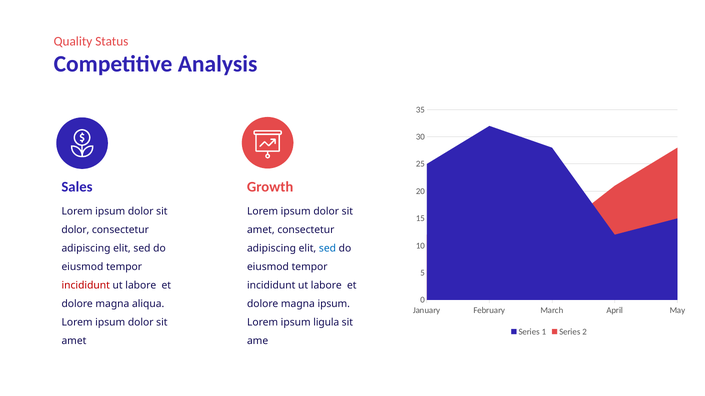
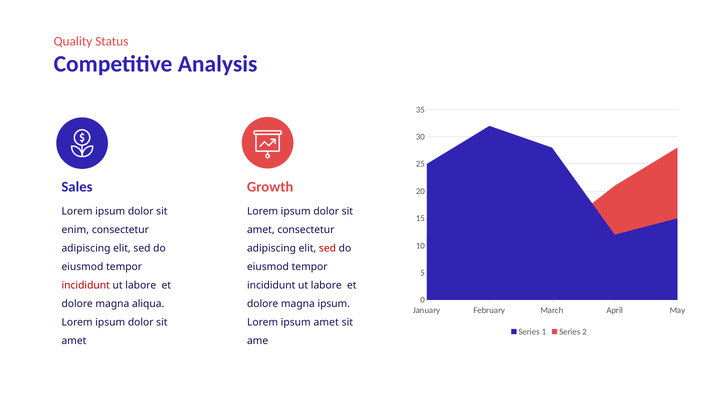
dolor at (75, 230): dolor -> enim
sed at (327, 249) colour: blue -> red
ipsum ligula: ligula -> amet
